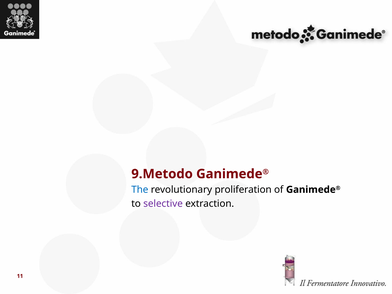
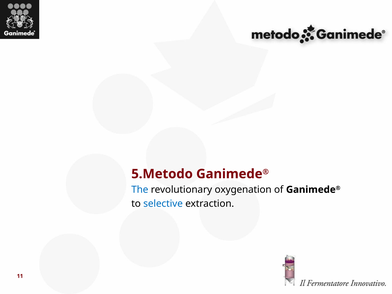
9.Metodo: 9.Metodo -> 5.Metodo
proliferation: proliferation -> oxygenation
selective colour: purple -> blue
